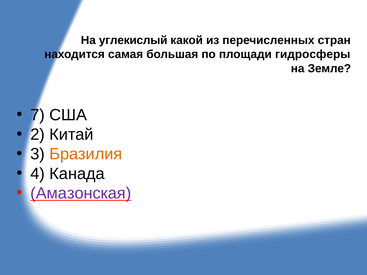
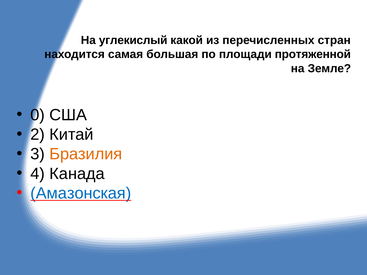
гидросферы: гидросферы -> протяженной
7: 7 -> 0
Амазонская colour: purple -> blue
